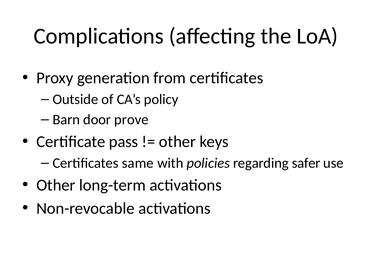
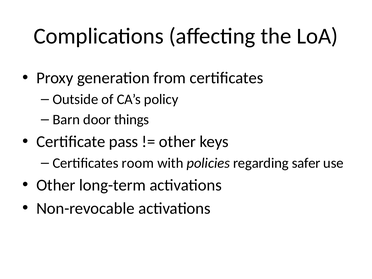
prove: prove -> things
same: same -> room
